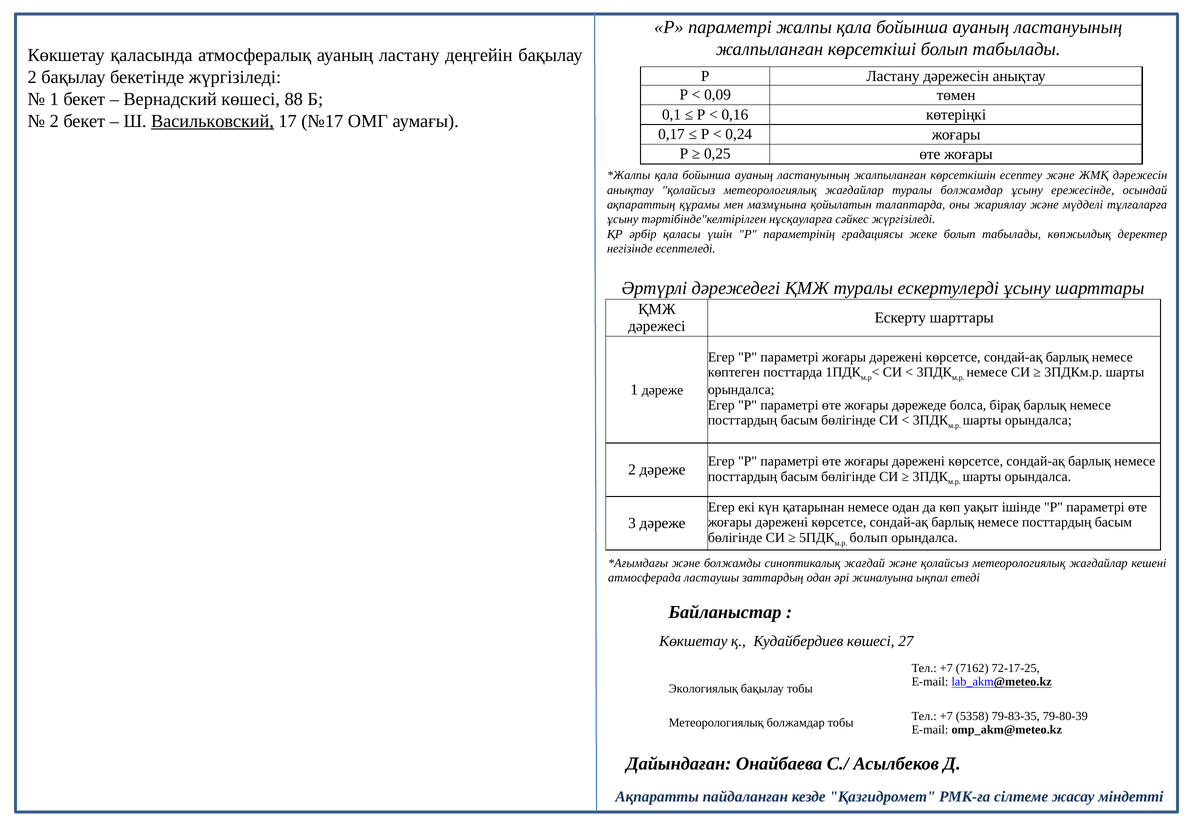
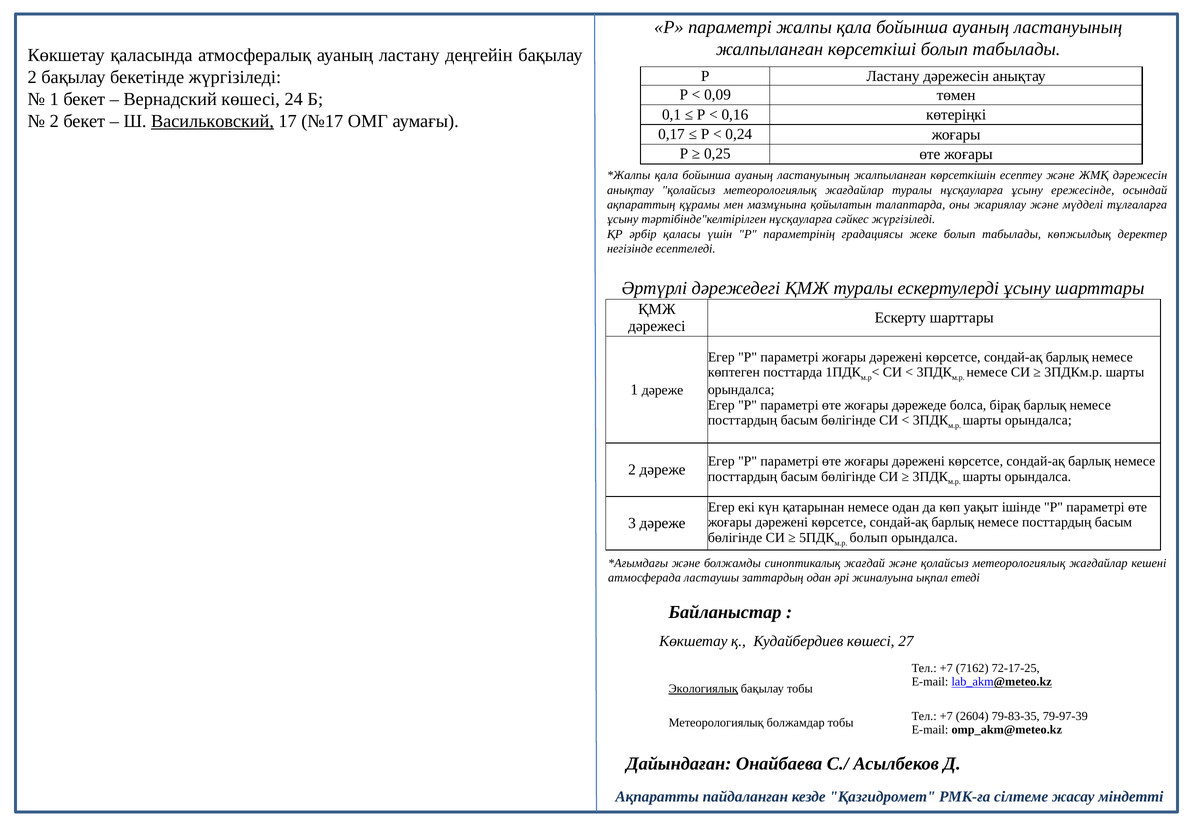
88: 88 -> 24
туралы болжамдар: болжамдар -> нұсқауларға
Экологиялық underline: none -> present
5358: 5358 -> 2604
79-80-39: 79-80-39 -> 79-97-39
